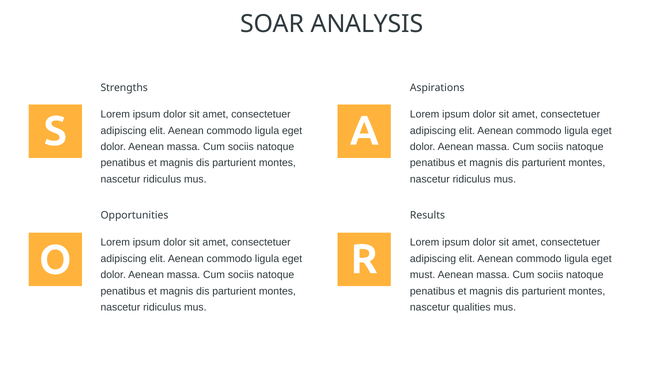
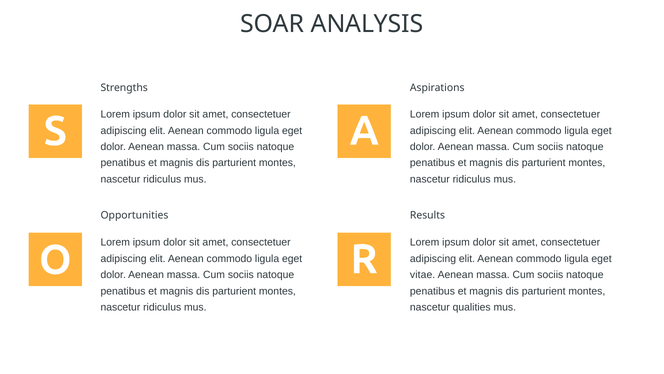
must: must -> vitae
